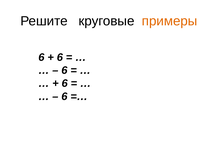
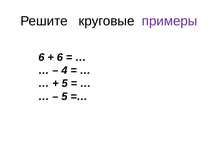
примеры colour: orange -> purple
6 at (64, 71): 6 -> 4
6 at (65, 84): 6 -> 5
6 at (64, 97): 6 -> 5
